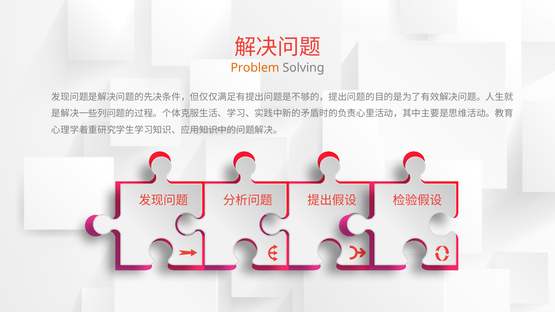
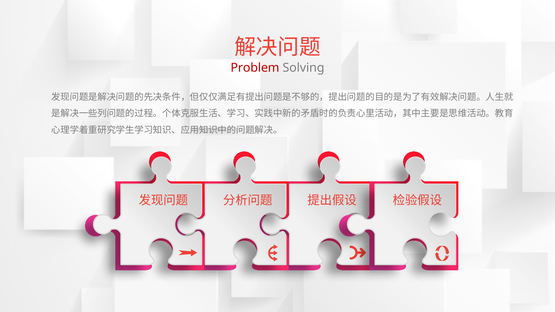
Problem colour: orange -> red
